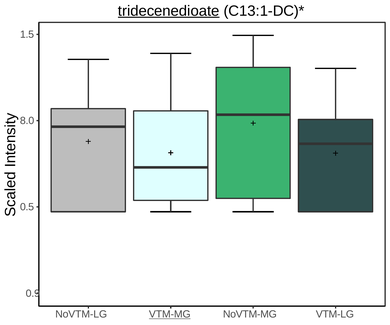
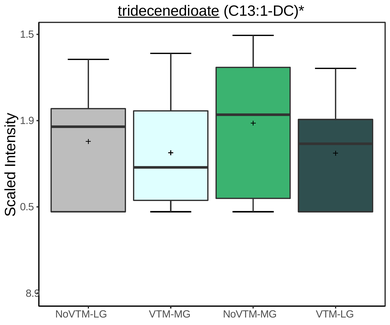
8.0: 8.0 -> 1.9
0.9: 0.9 -> 8.9
VTM-MG underline: present -> none
